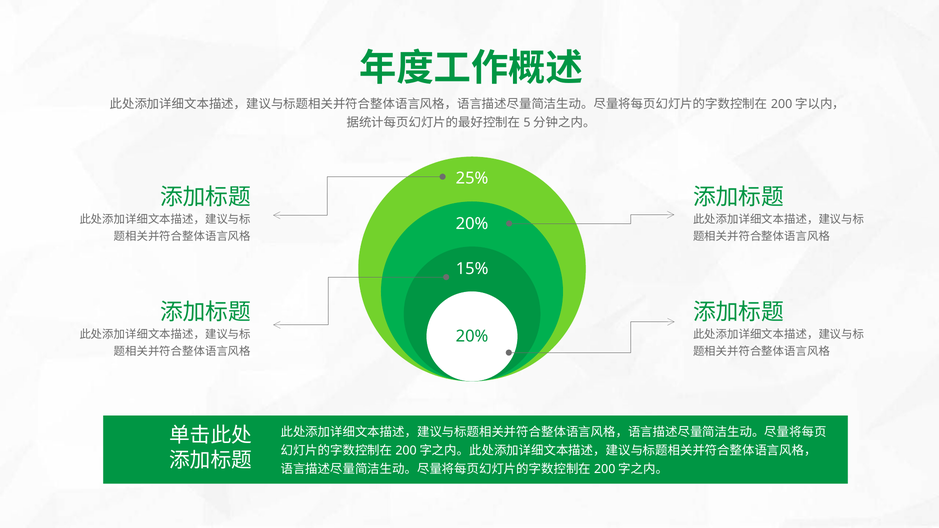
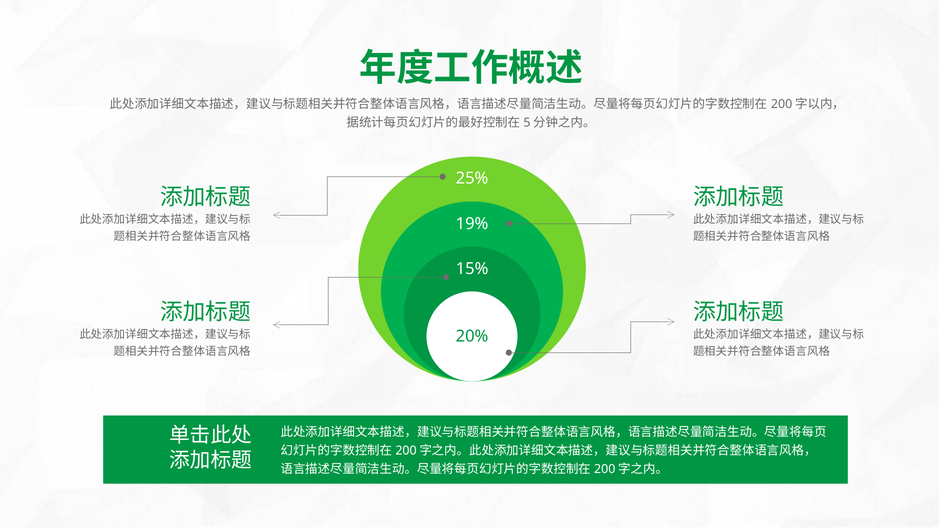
20% at (472, 224): 20% -> 19%
